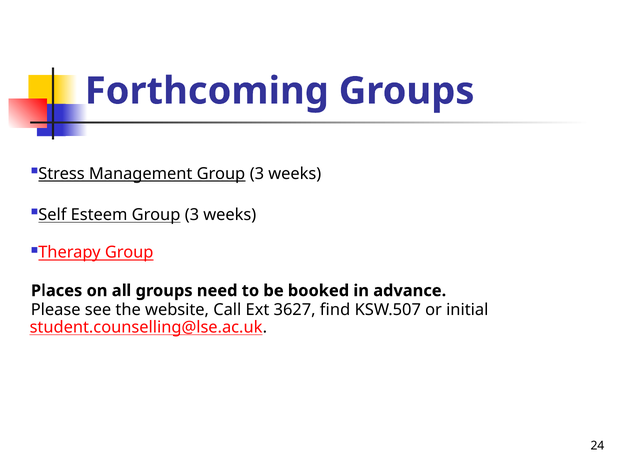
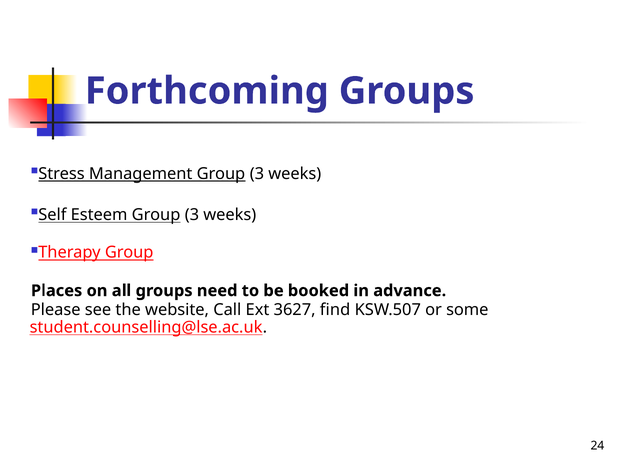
initial: initial -> some
